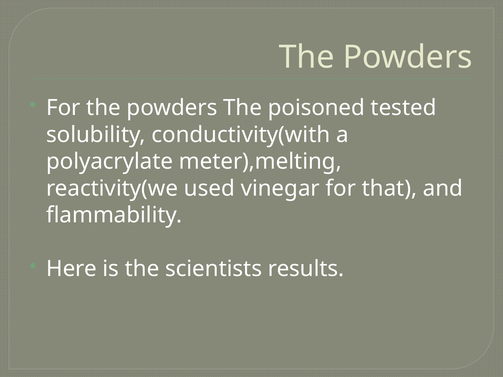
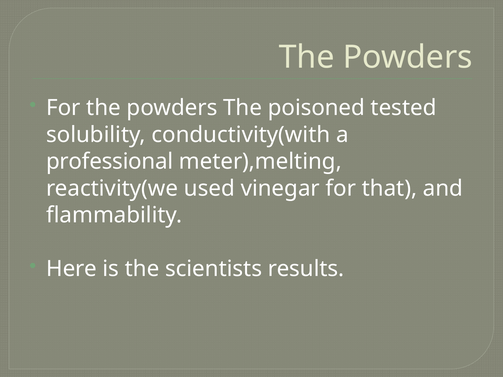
polyacrylate: polyacrylate -> professional
